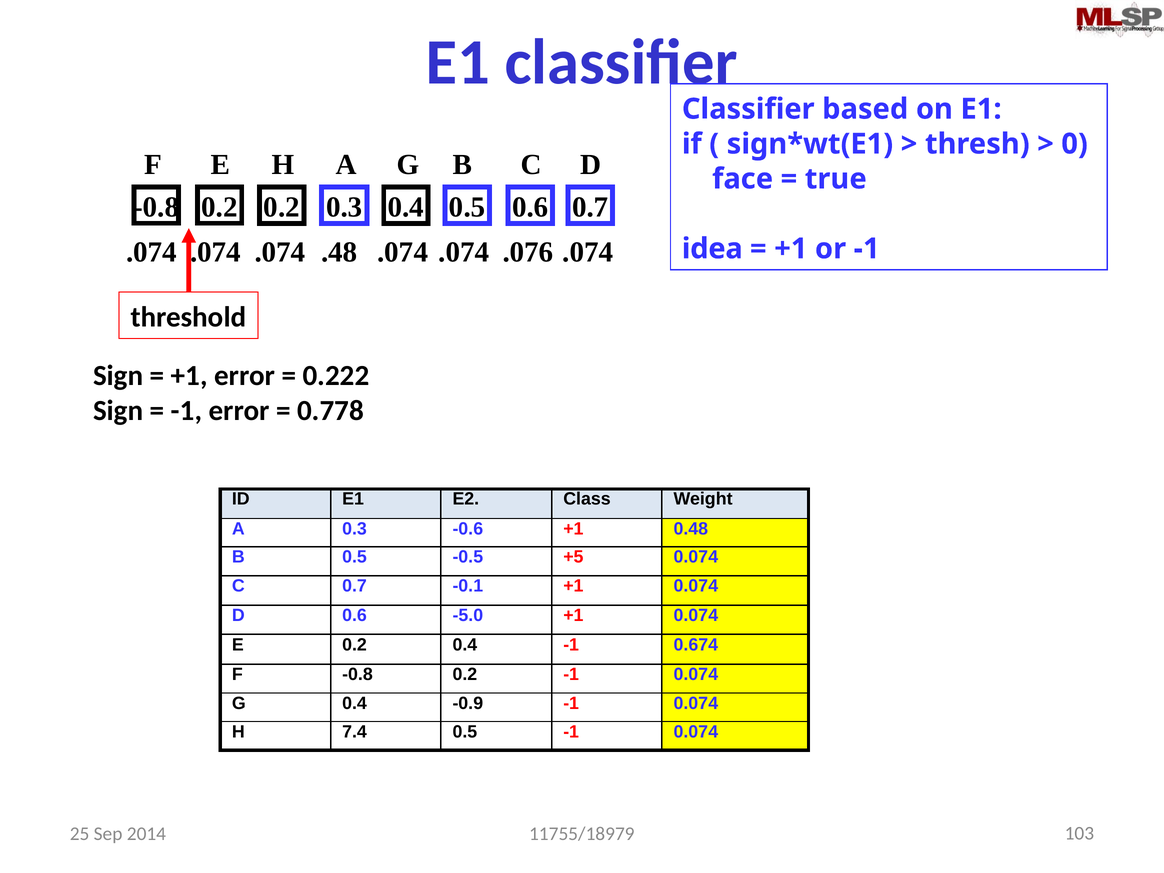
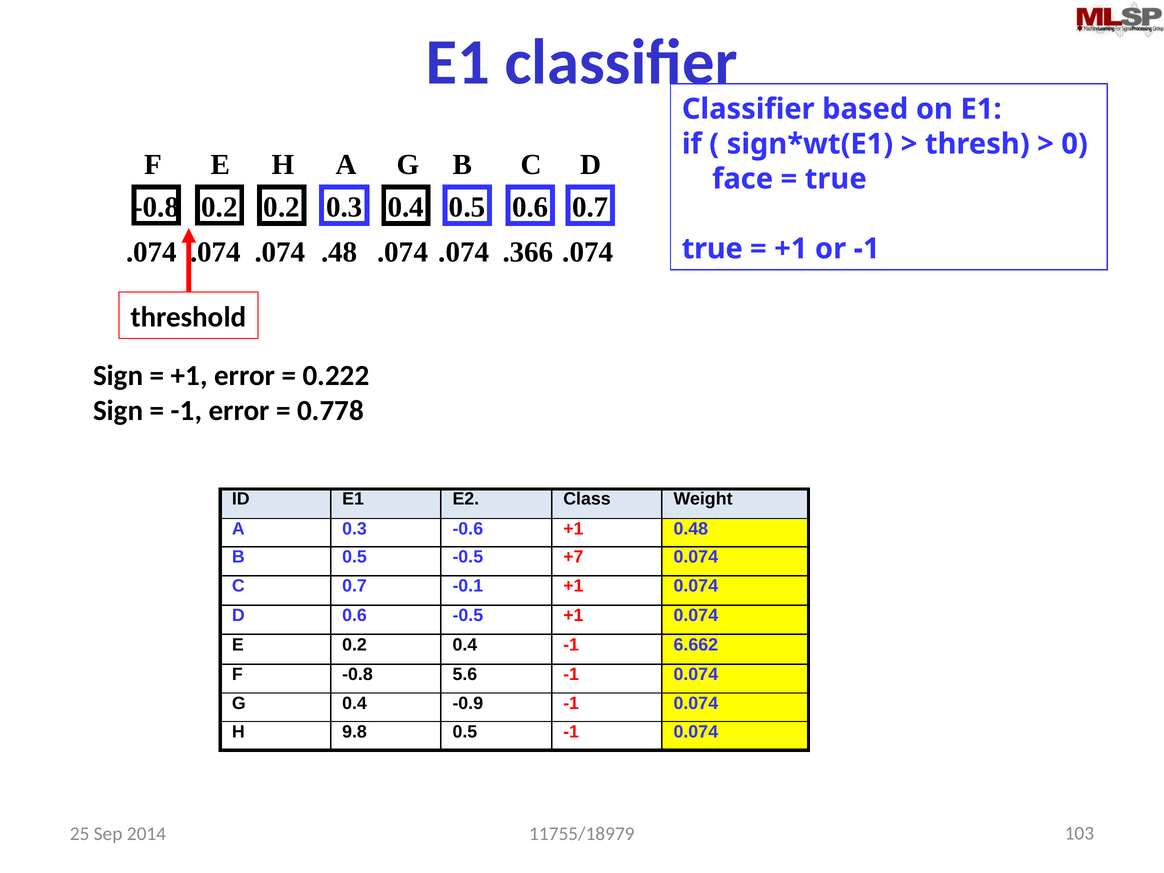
.076: .076 -> .366
idea at (712, 249): idea -> true
+5: +5 -> +7
0.6 -5.0: -5.0 -> -0.5
0.674: 0.674 -> 6.662
-0.8 0.2: 0.2 -> 5.6
7.4: 7.4 -> 9.8
